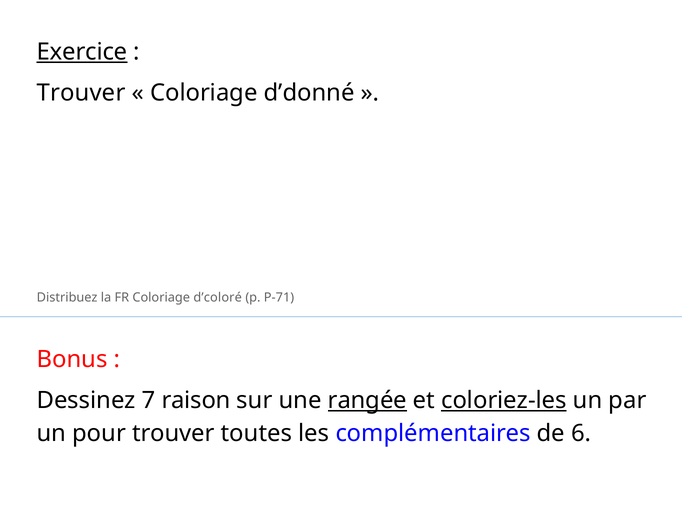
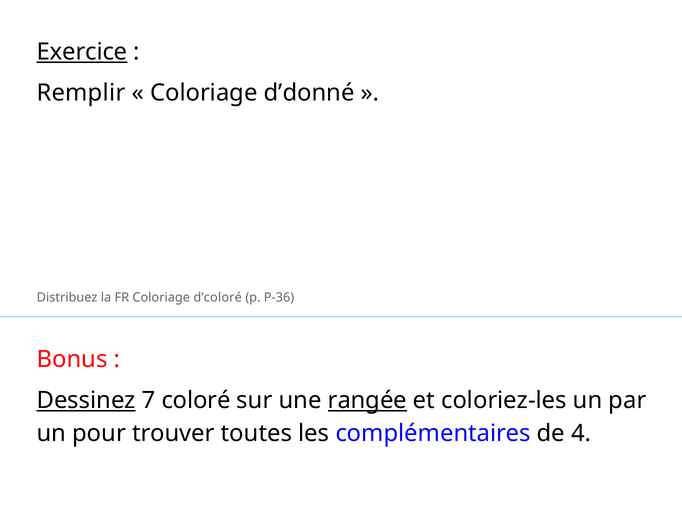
Trouver at (81, 93): Trouver -> Remplir
P-71: P-71 -> P-36
Dessinez underline: none -> present
raison: raison -> coloré
coloriez-les underline: present -> none
6: 6 -> 4
